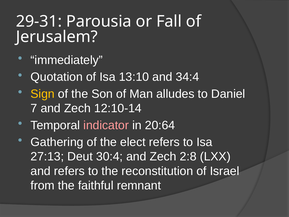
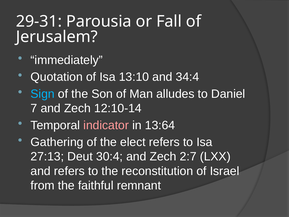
Sign colour: yellow -> light blue
20:64: 20:64 -> 13:64
2:8: 2:8 -> 2:7
